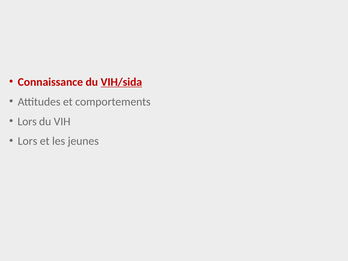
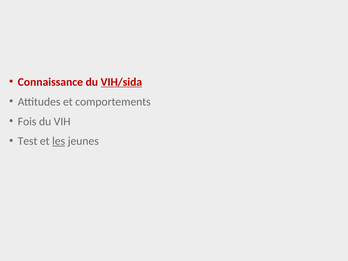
Lors at (27, 121): Lors -> Fois
Lors at (28, 141): Lors -> Test
les underline: none -> present
